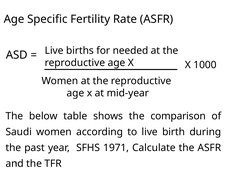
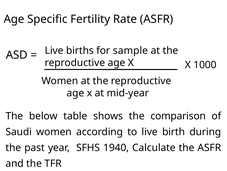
needed: needed -> sample
1971: 1971 -> 1940
